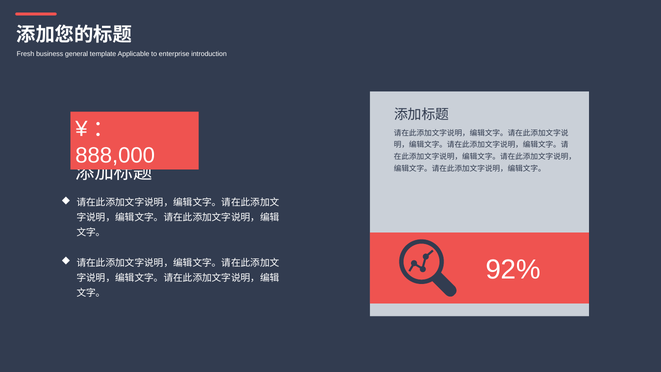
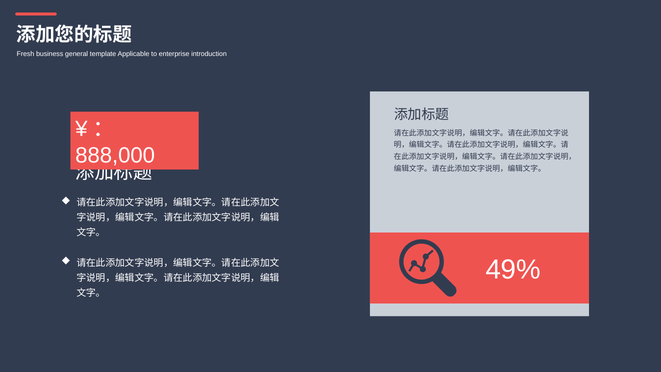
92%: 92% -> 49%
